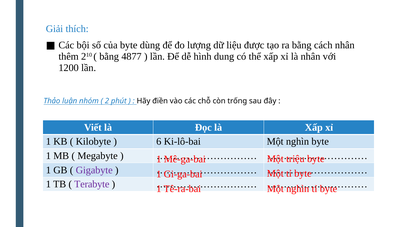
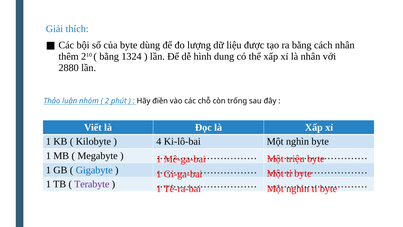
4877: 4877 -> 1324
1200: 1200 -> 2880
6: 6 -> 4
Gigabyte colour: purple -> blue
